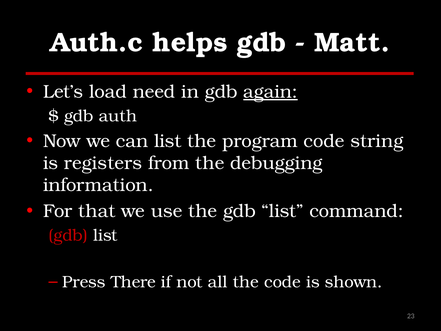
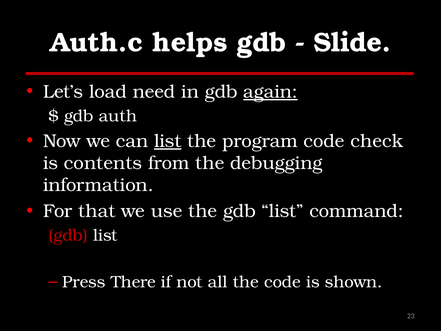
Matt: Matt -> Slide
list at (168, 141) underline: none -> present
string: string -> check
registers: registers -> contents
